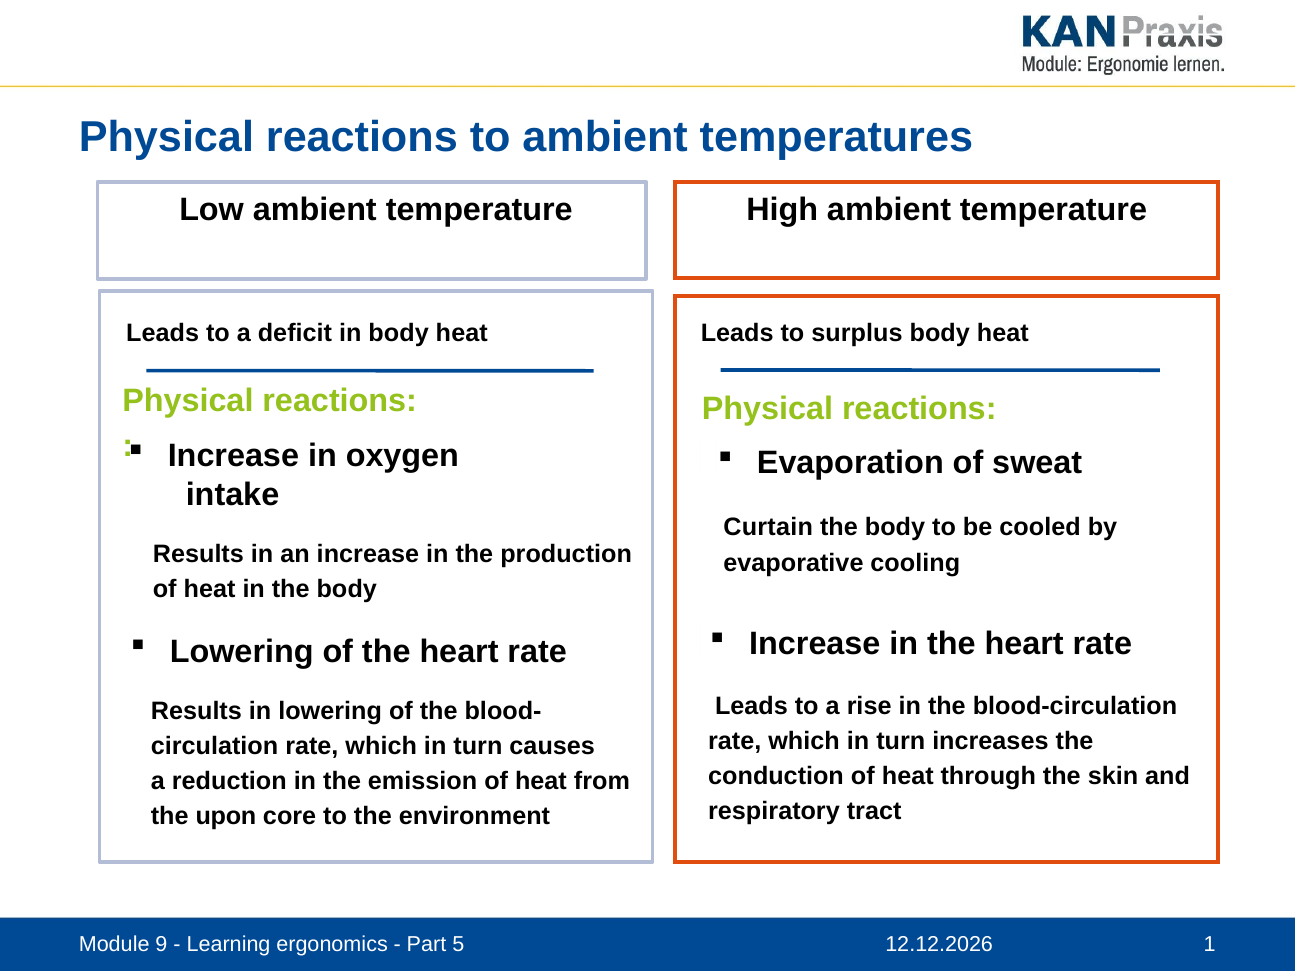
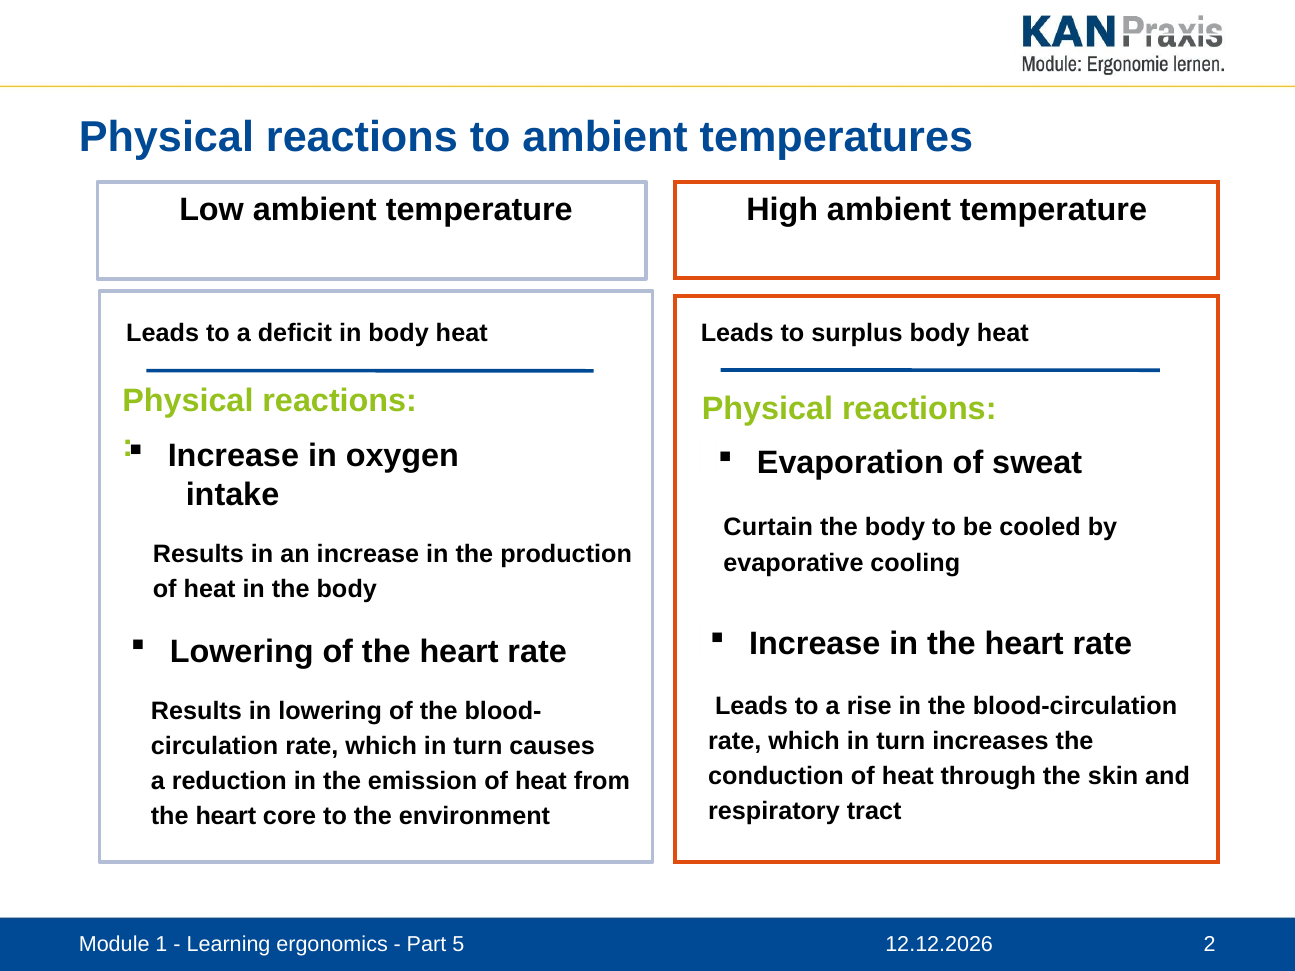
upon at (226, 817): upon -> heart
9: 9 -> 1
1: 1 -> 2
